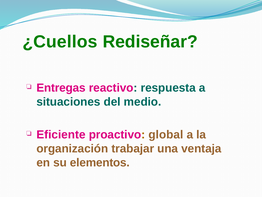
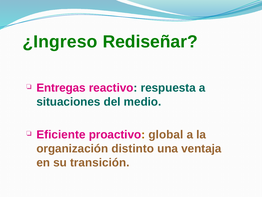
¿Cuellos: ¿Cuellos -> ¿Ingreso
trabajar: trabajar -> distinto
elementos: elementos -> transición
